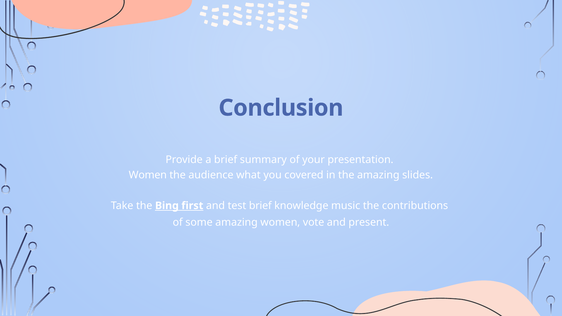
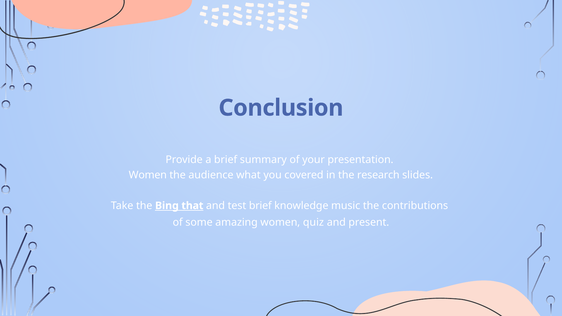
the amazing: amazing -> research
first: first -> that
vote: vote -> quiz
